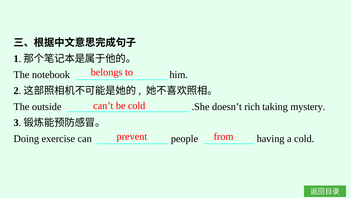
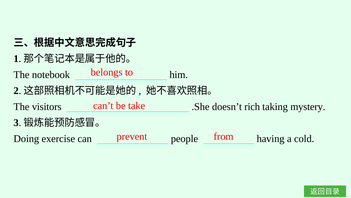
be cold: cold -> take
outside: outside -> visitors
